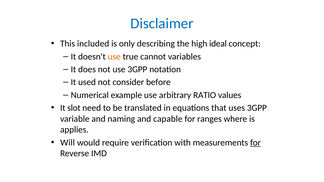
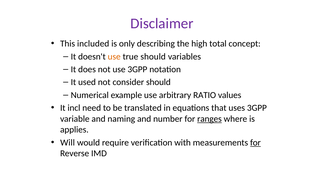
Disclaimer colour: blue -> purple
ideal: ideal -> total
true cannot: cannot -> should
consider before: before -> should
slot: slot -> incl
capable: capable -> number
ranges underline: none -> present
